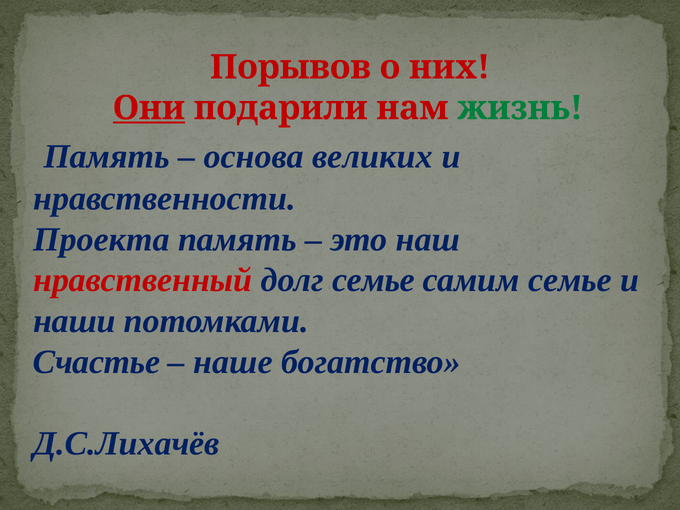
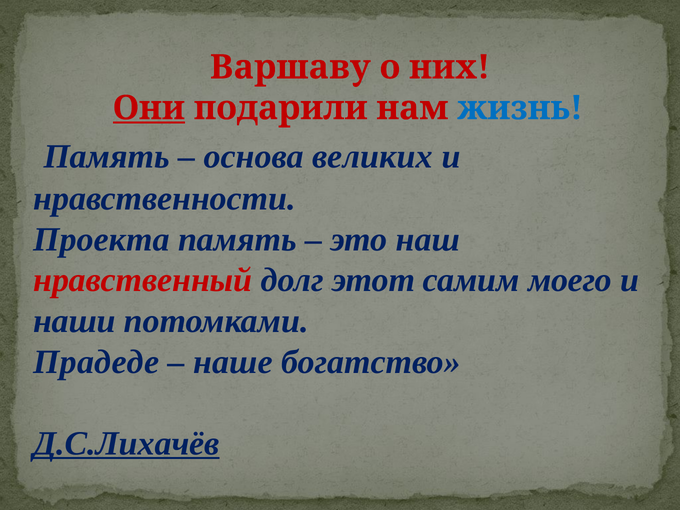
Порывов: Порывов -> Варшаву
жизнь colour: green -> blue
долг семье: семье -> этот
самим семье: семье -> моего
Счастье: Счастье -> Прадеде
Д.С.Лихачёв underline: none -> present
